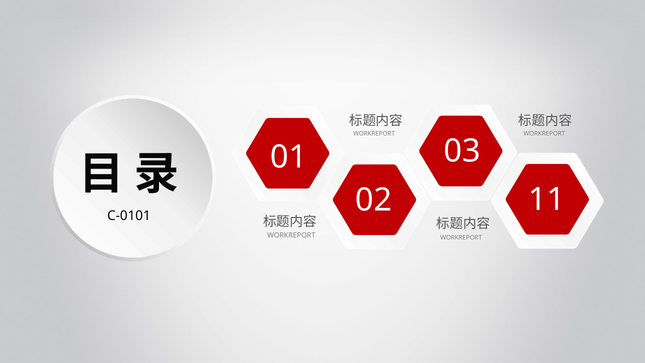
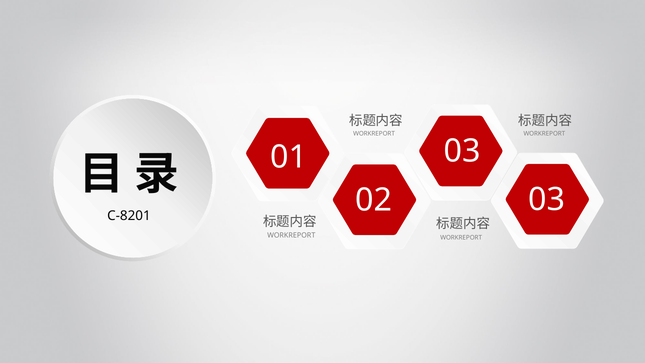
02 11: 11 -> 03
C-0101: C-0101 -> C-8201
